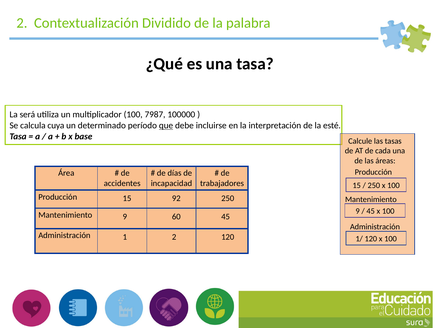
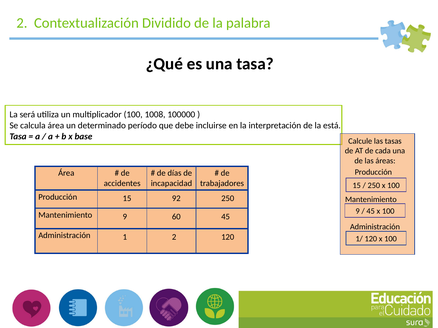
7987: 7987 -> 1008
calcula cuya: cuya -> área
que underline: present -> none
esté: esté -> está
